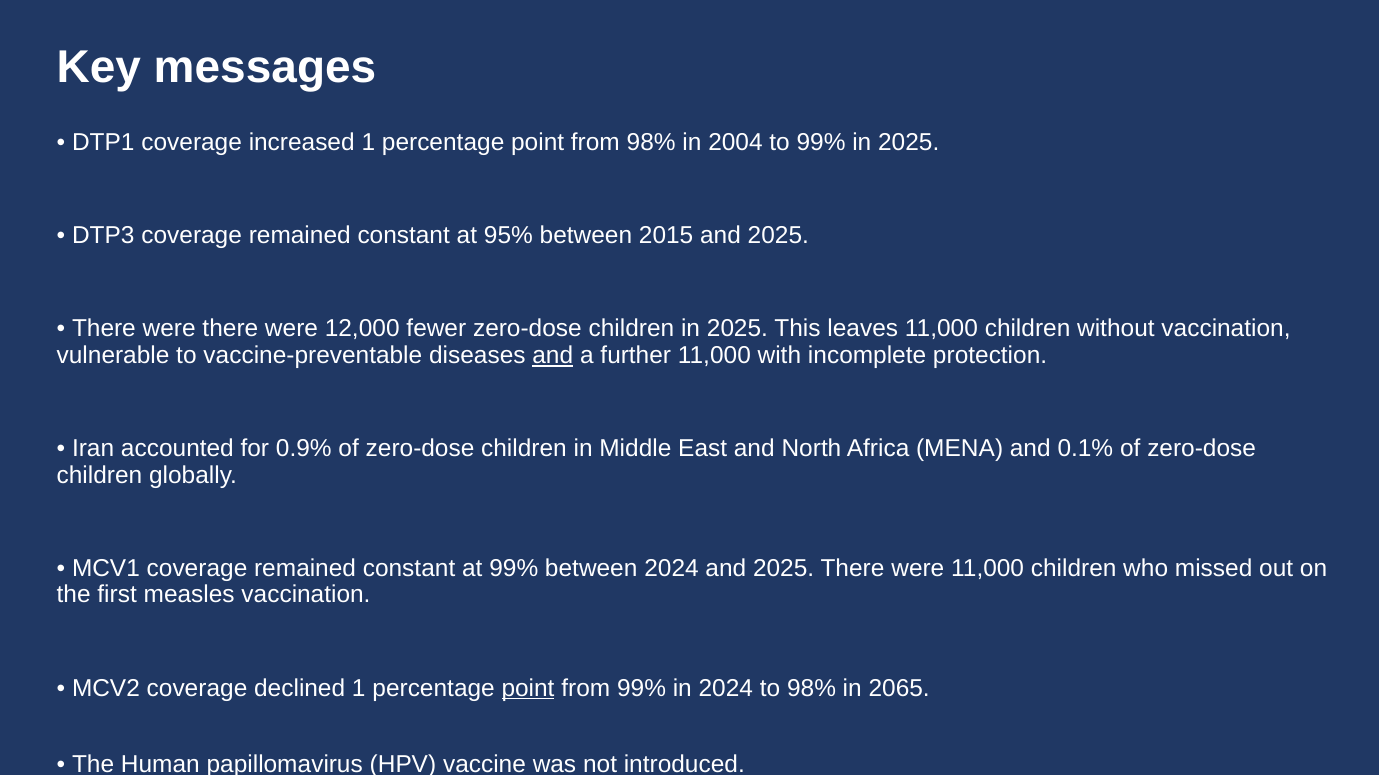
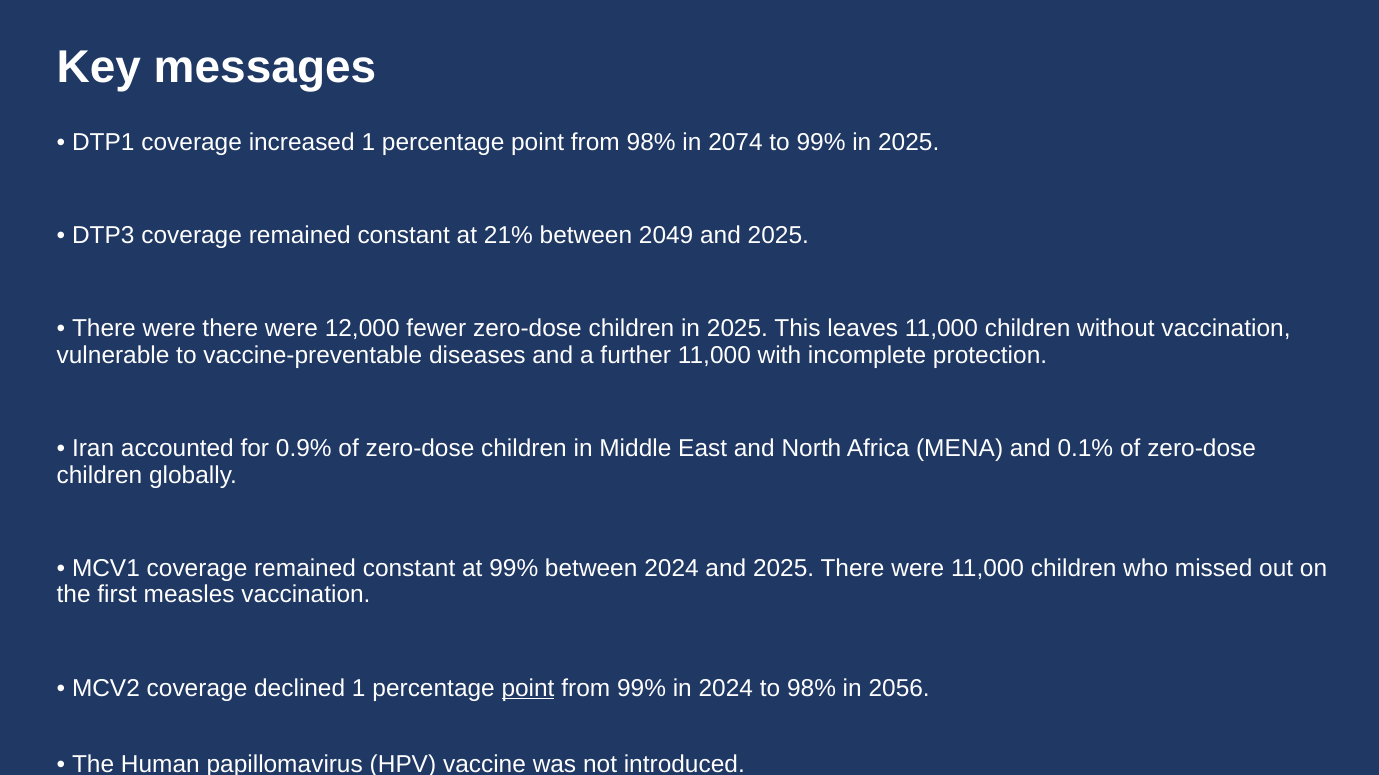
2004: 2004 -> 2074
95%: 95% -> 21%
2015: 2015 -> 2049
and at (553, 356) underline: present -> none
2065: 2065 -> 2056
